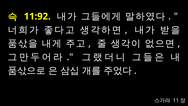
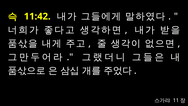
11:92: 11:92 -> 11:42
